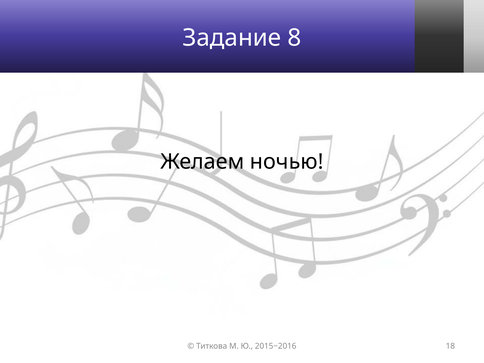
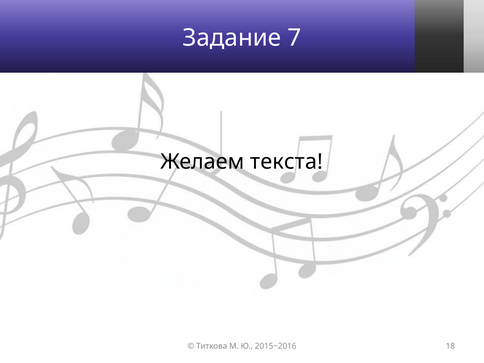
8: 8 -> 7
ночью: ночью -> текста
